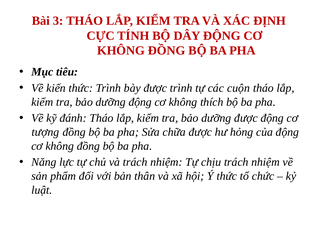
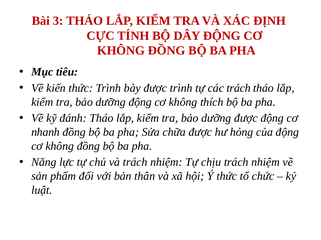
các cuộn: cuộn -> trách
tượng: tượng -> nhanh
